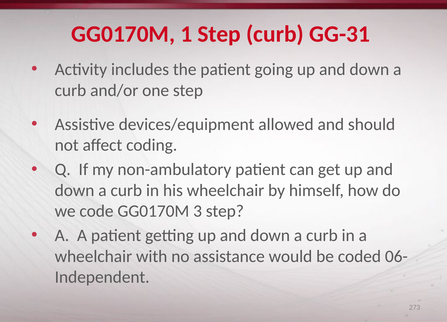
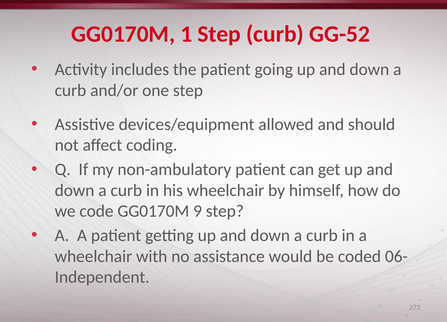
GG-31: GG-31 -> GG-52
3: 3 -> 9
